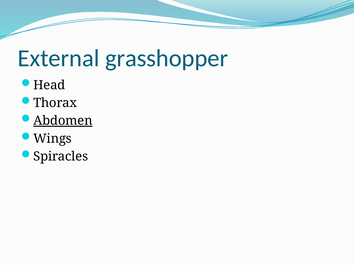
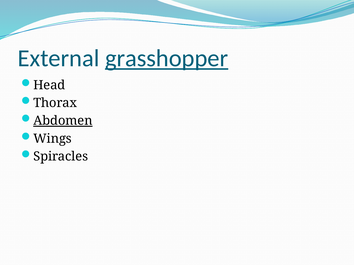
grasshopper underline: none -> present
